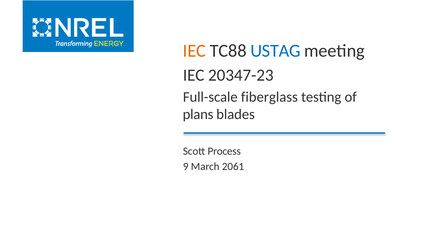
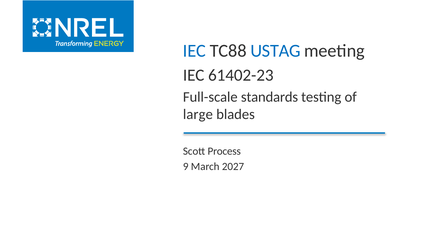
IEC at (194, 51) colour: orange -> blue
20347-23: 20347-23 -> 61402-23
fiberglass: fiberglass -> standards
plans: plans -> large
2061: 2061 -> 2027
